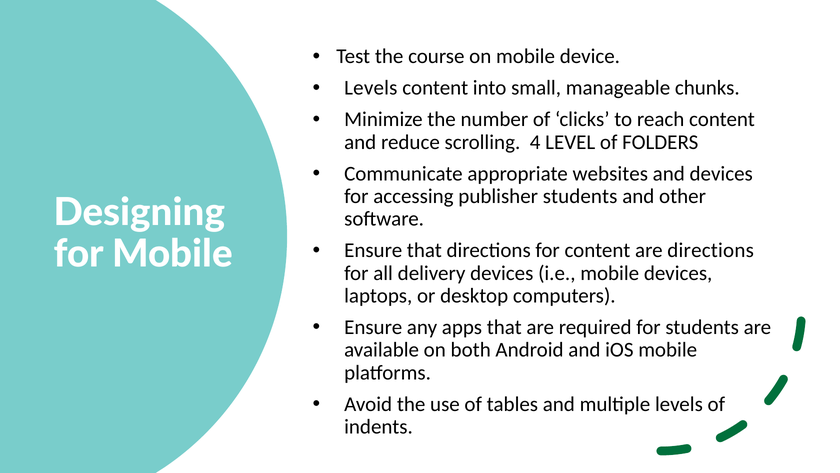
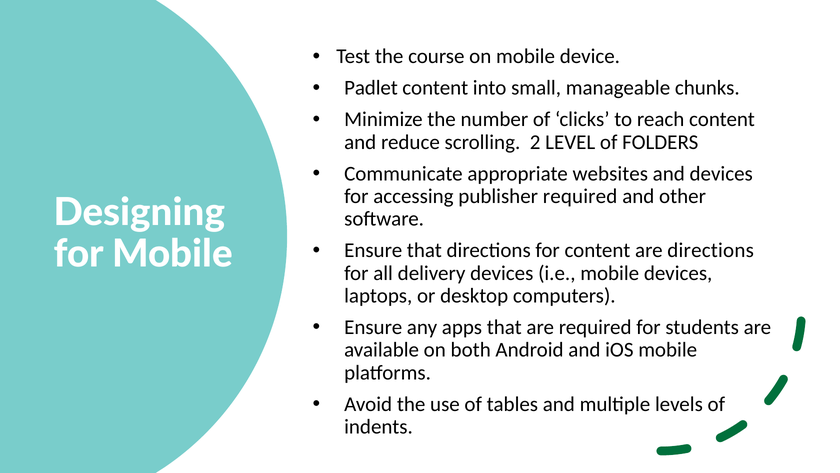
Levels at (371, 88): Levels -> Padlet
4: 4 -> 2
publisher students: students -> required
